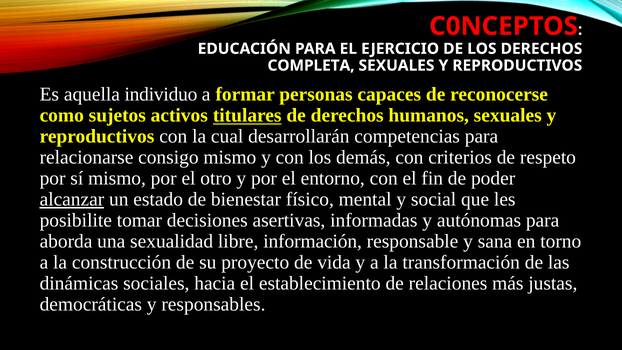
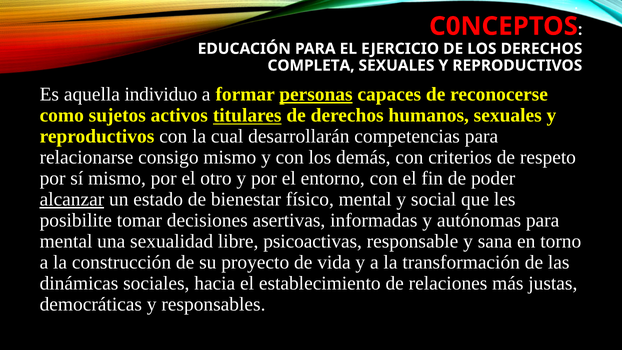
personas underline: none -> present
aborda at (66, 241): aborda -> mental
información: información -> psicoactivas
